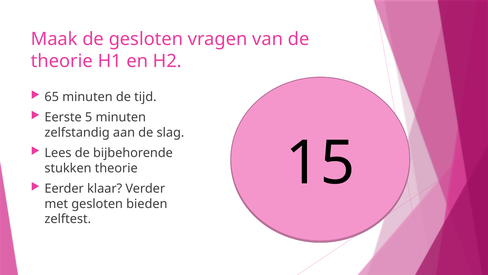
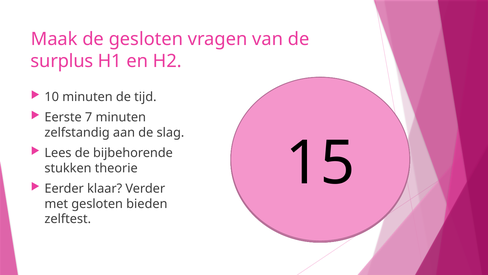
theorie at (62, 61): theorie -> surplus
65 at (52, 97): 65 -> 10
5: 5 -> 7
